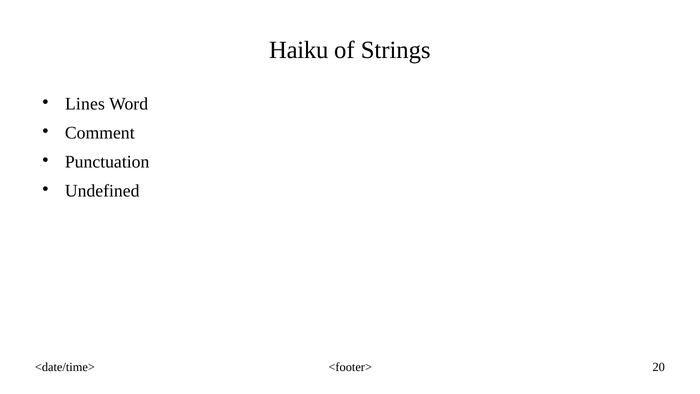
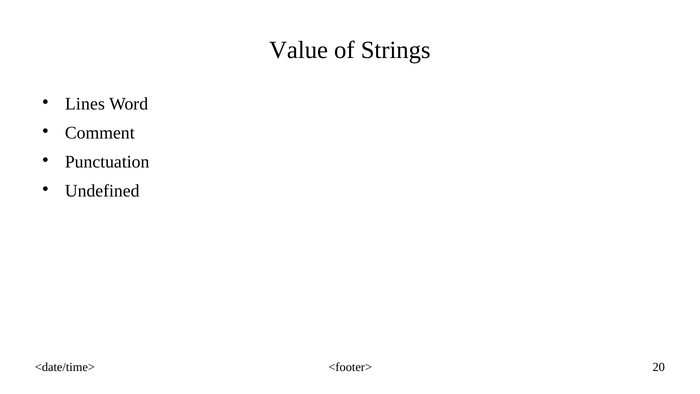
Haiku: Haiku -> Value
